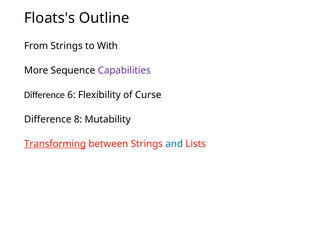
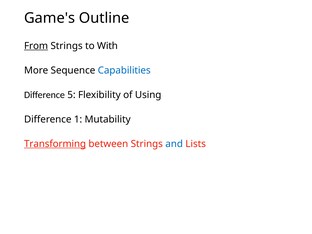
Floats's: Floats's -> Game's
From underline: none -> present
Capabilities colour: purple -> blue
6: 6 -> 5
Curse: Curse -> Using
8: 8 -> 1
